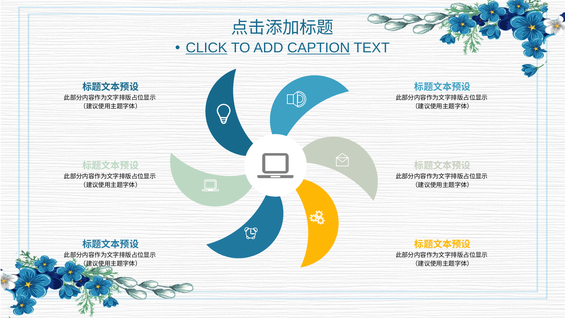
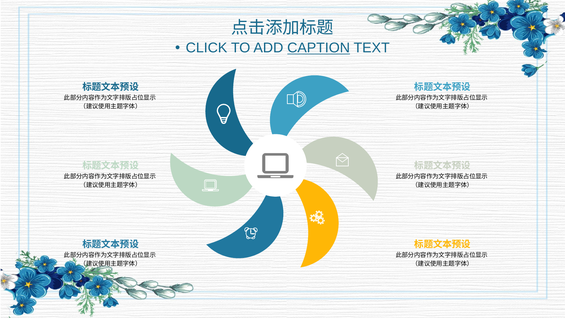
CLICK underline: present -> none
